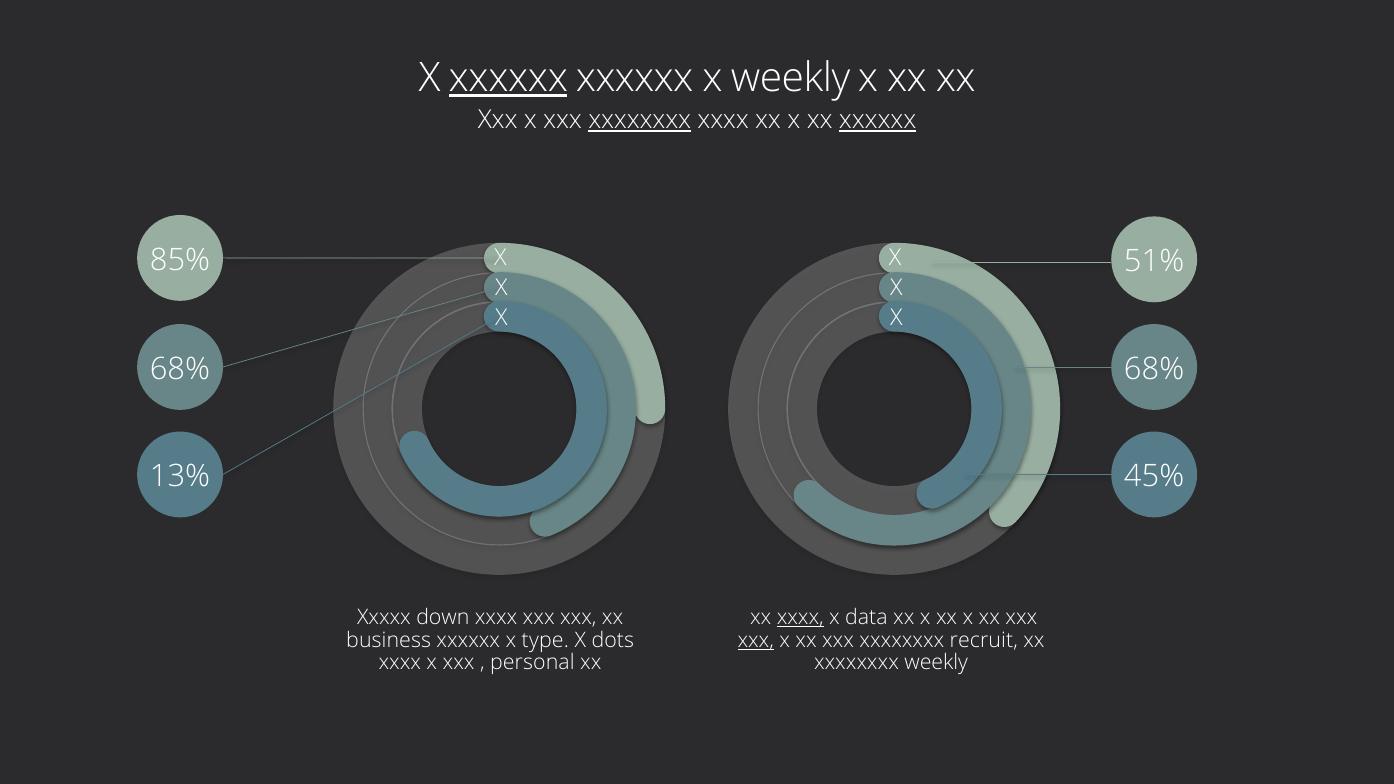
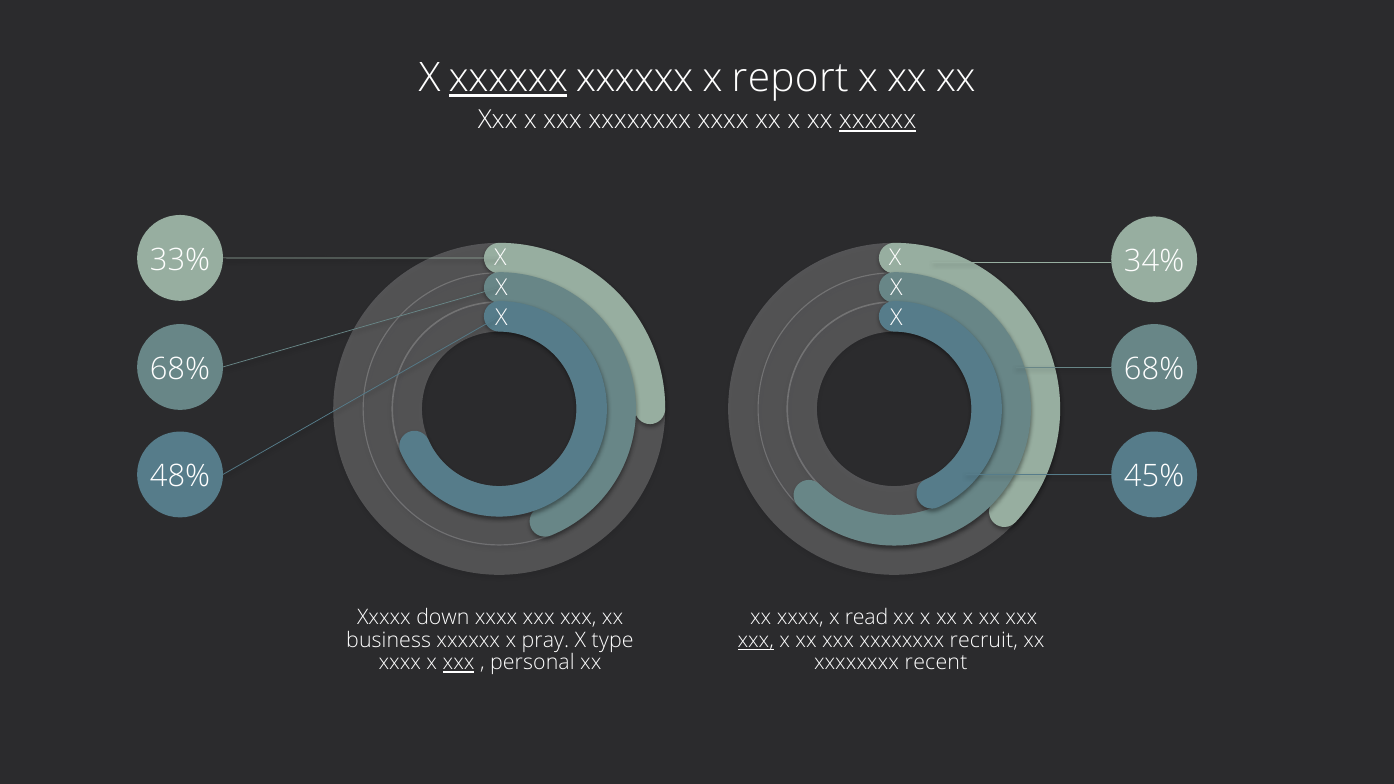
x weekly: weekly -> report
xxxxxxxx at (640, 120) underline: present -> none
85%: 85% -> 33%
51%: 51% -> 34%
13%: 13% -> 48%
xxxx at (800, 617) underline: present -> none
data: data -> read
type: type -> pray
dots: dots -> type
xxx at (459, 663) underline: none -> present
xxxxxxxx weekly: weekly -> recent
